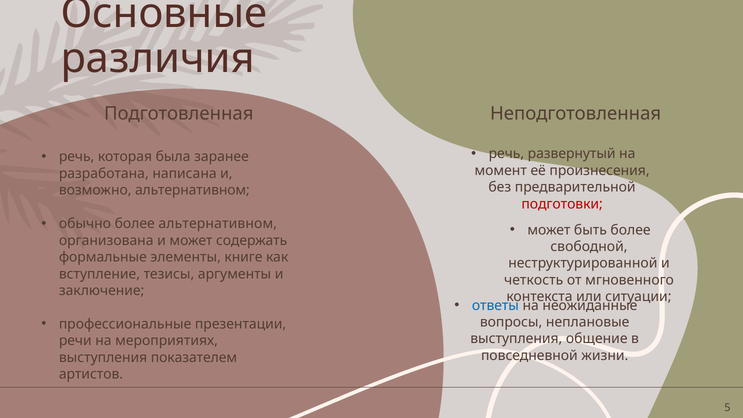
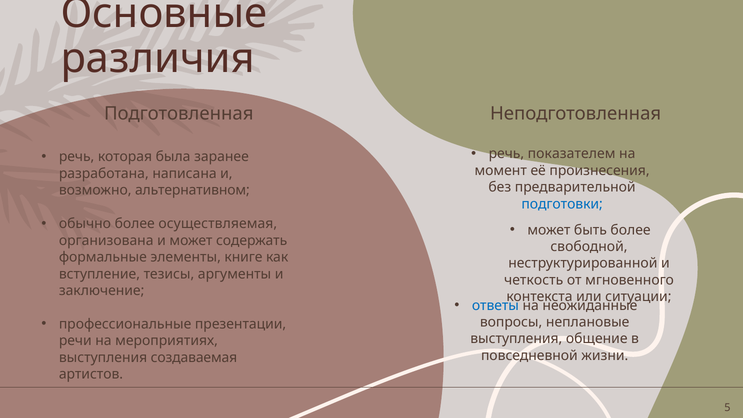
развернутый: развернутый -> показателем
подготовки colour: red -> blue
более альтернативном: альтернативном -> осуществляемая
показателем: показателем -> создаваемая
